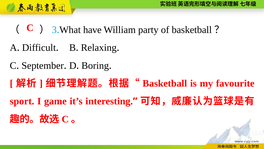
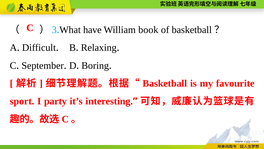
party: party -> book
game: game -> party
